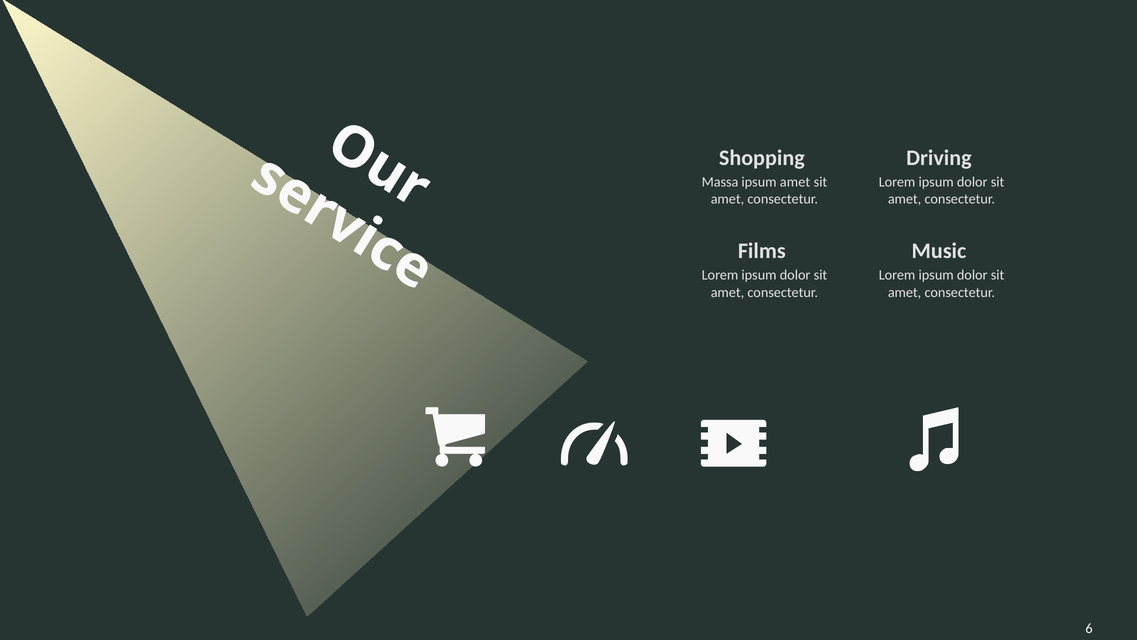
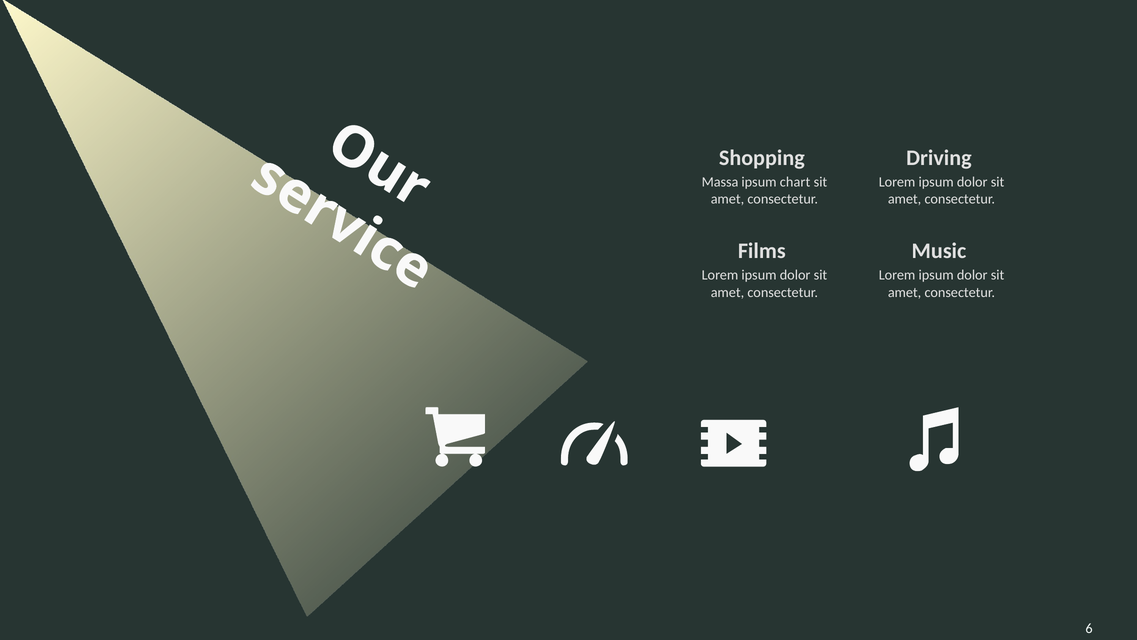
ipsum amet: amet -> chart
